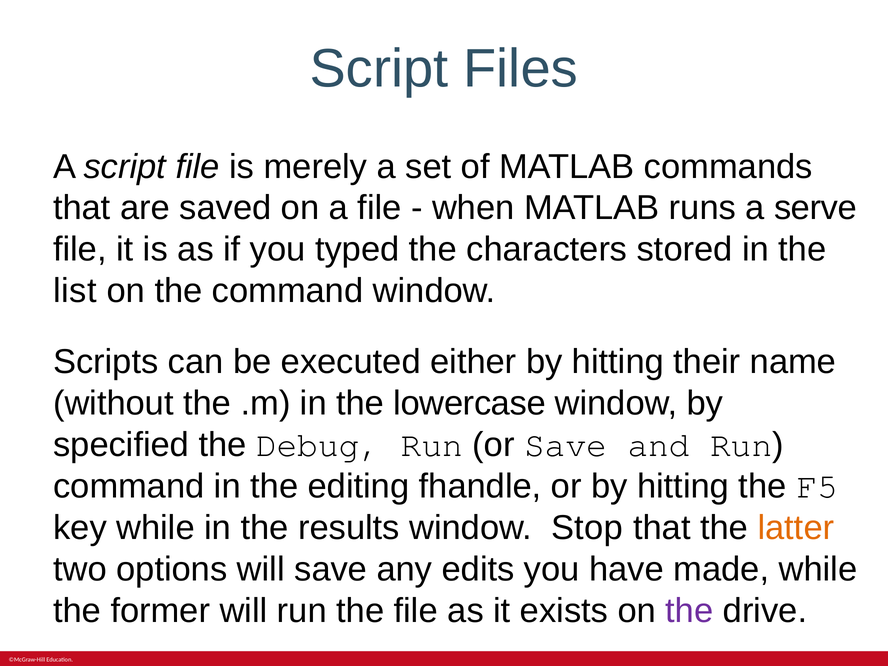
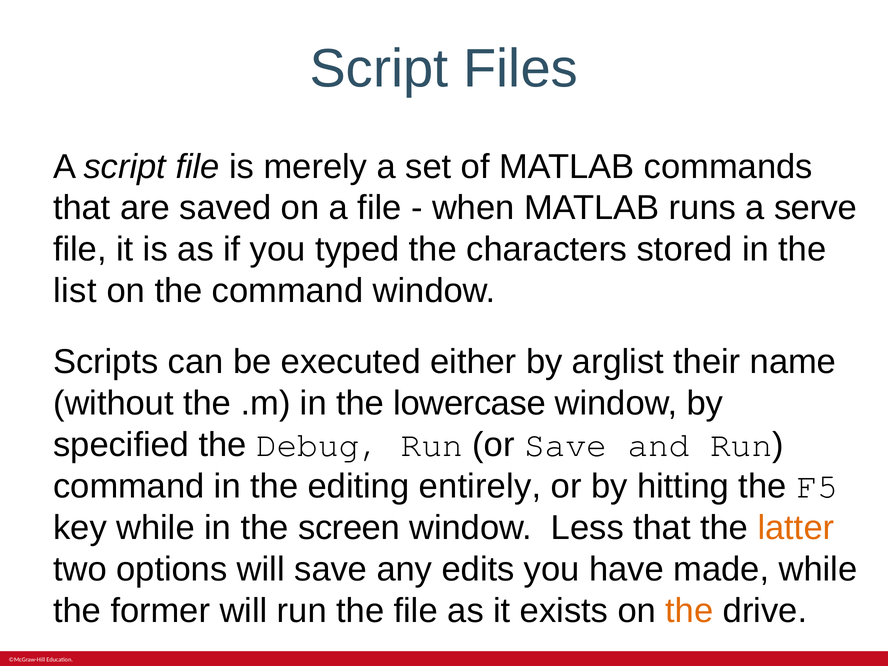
either by hitting: hitting -> arglist
fhandle: fhandle -> entirely
results: results -> screen
Stop: Stop -> Less
the at (689, 611) colour: purple -> orange
